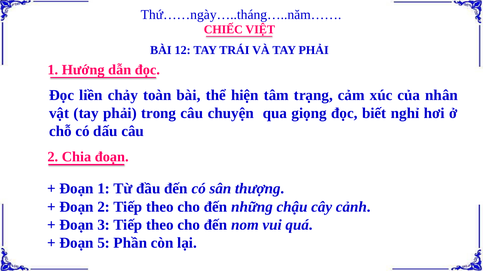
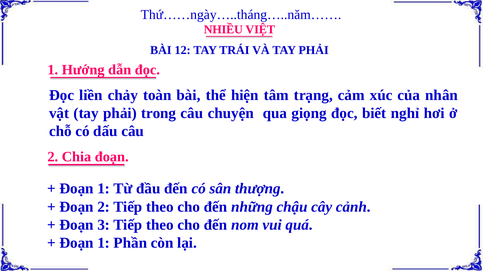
CHIẾC: CHIẾC -> NHIỀU
5 at (104, 243): 5 -> 1
